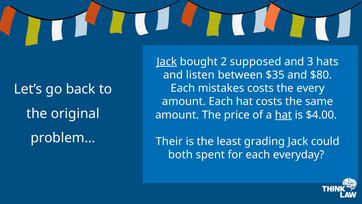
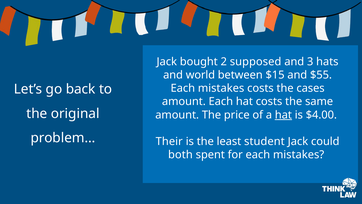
Jack at (167, 62) underline: present -> none
listen: listen -> world
$35: $35 -> $15
$80: $80 -> $55
every: every -> cases
grading: grading -> student
for each everyday: everyday -> mistakes
